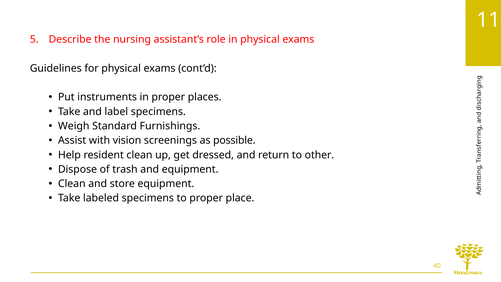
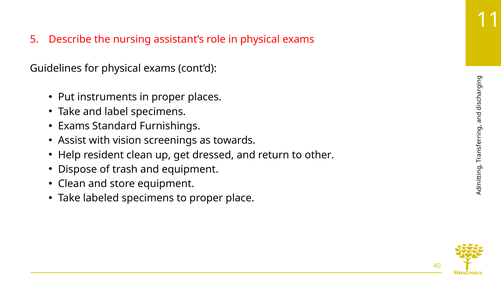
Weigh at (74, 126): Weigh -> Exams
possible: possible -> towards
